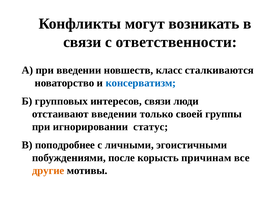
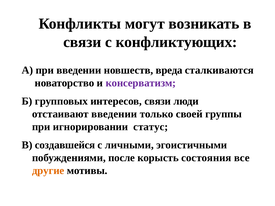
ответственности: ответственности -> конфликтующих
класс: класс -> вреда
консерватизм colour: blue -> purple
поподробнее: поподробнее -> создавшейся
причинам: причинам -> состояния
